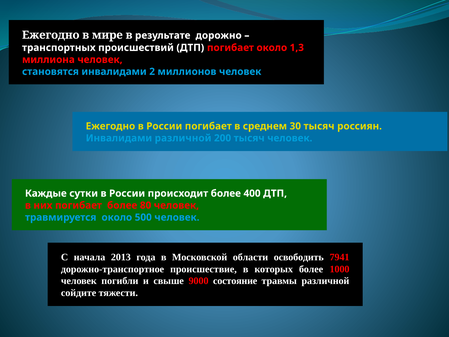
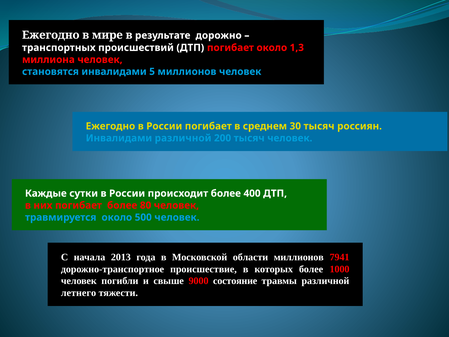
2: 2 -> 5
области освободить: освободить -> миллионов
сойдите: сойдите -> летнего
